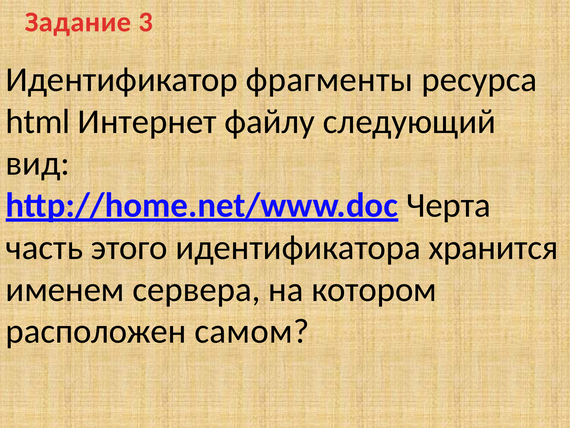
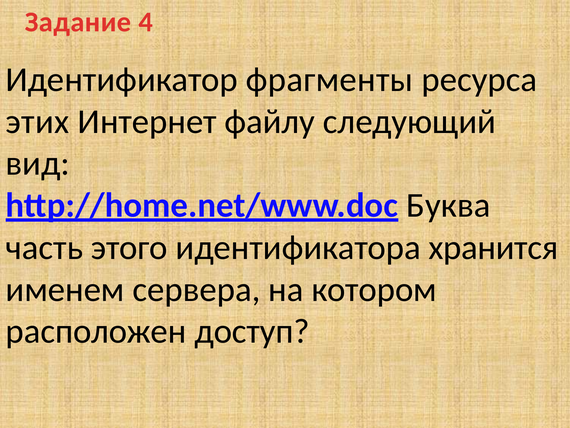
3: 3 -> 4
html: html -> этих
Черта: Черта -> Буква
самом: самом -> доступ
